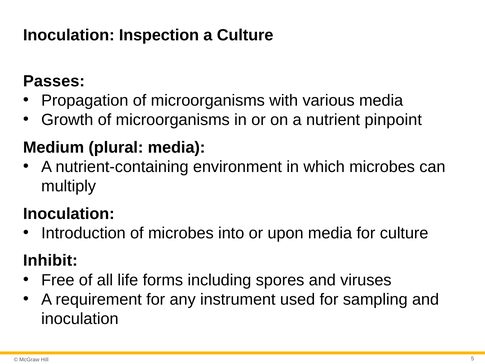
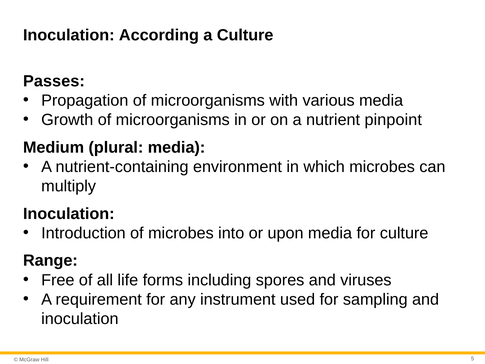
Inspection: Inspection -> According
Inhibit: Inhibit -> Range
